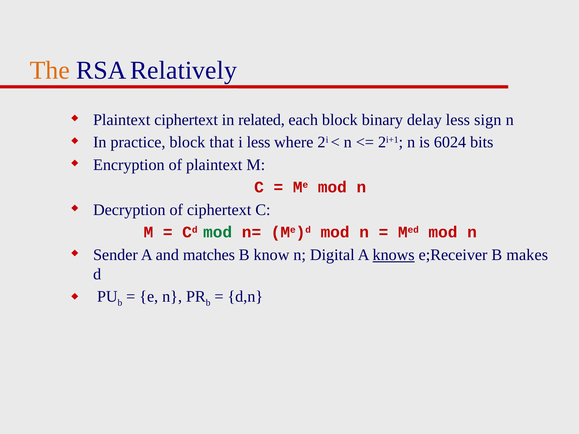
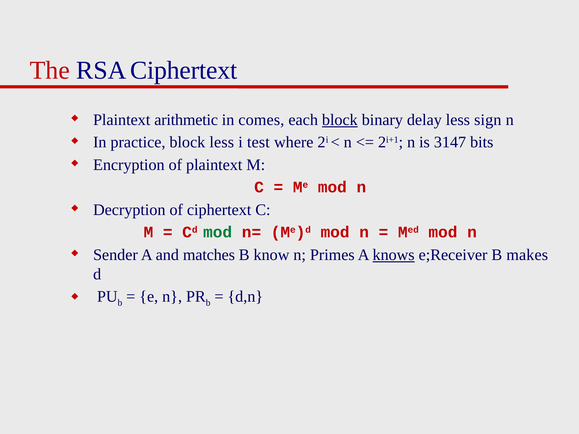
The colour: orange -> red
RSA Relatively: Relatively -> Ciphertext
Plaintext ciphertext: ciphertext -> arithmetic
related: related -> comes
block at (340, 120) underline: none -> present
block that: that -> less
i less: less -> test
6024: 6024 -> 3147
Digital: Digital -> Primes
